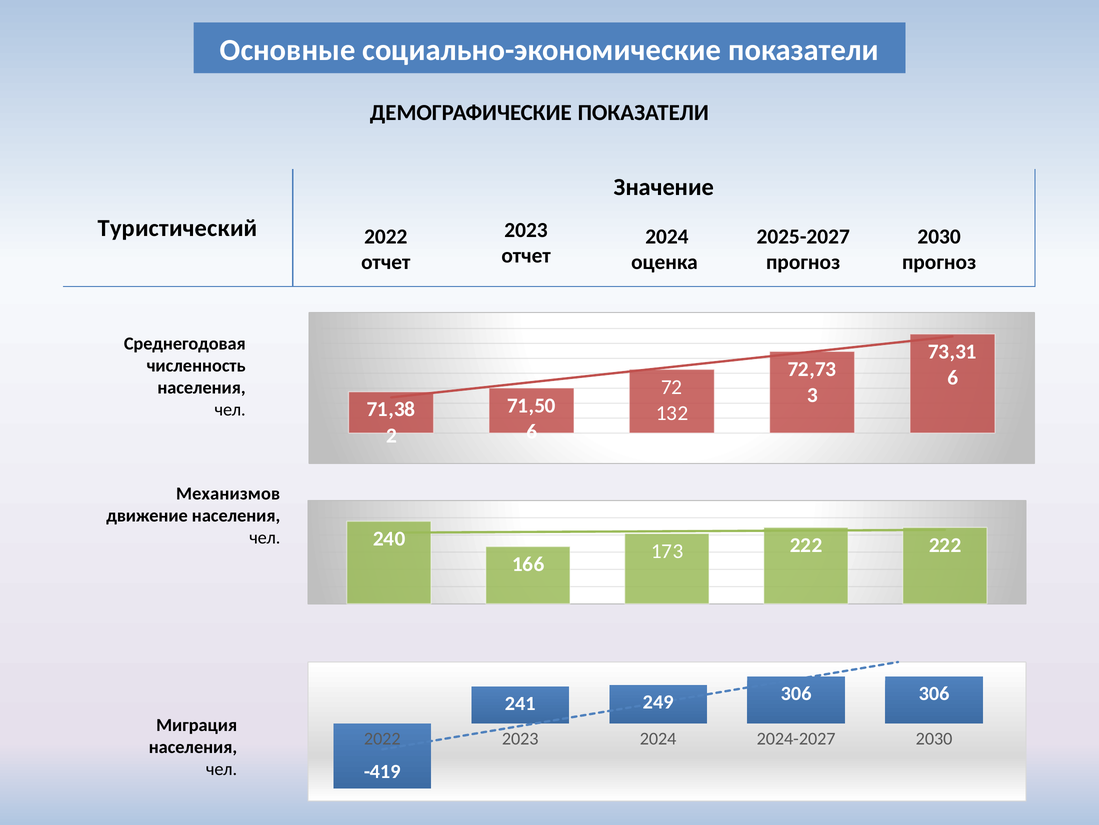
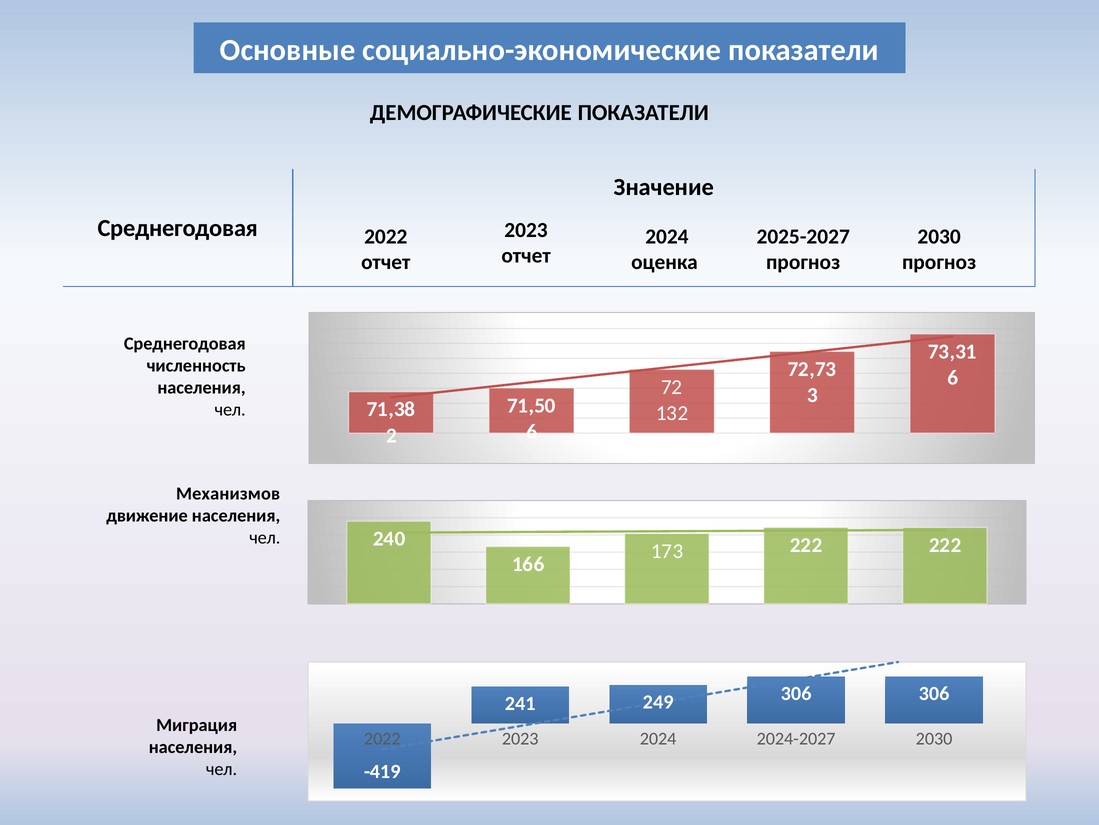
Туристический at (178, 228): Туристический -> Среднегодовая
